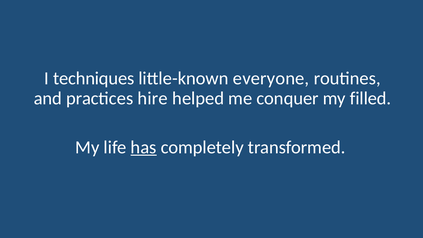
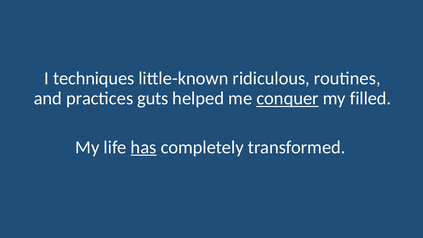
everyone: everyone -> ridiculous
hire: hire -> guts
conquer underline: none -> present
